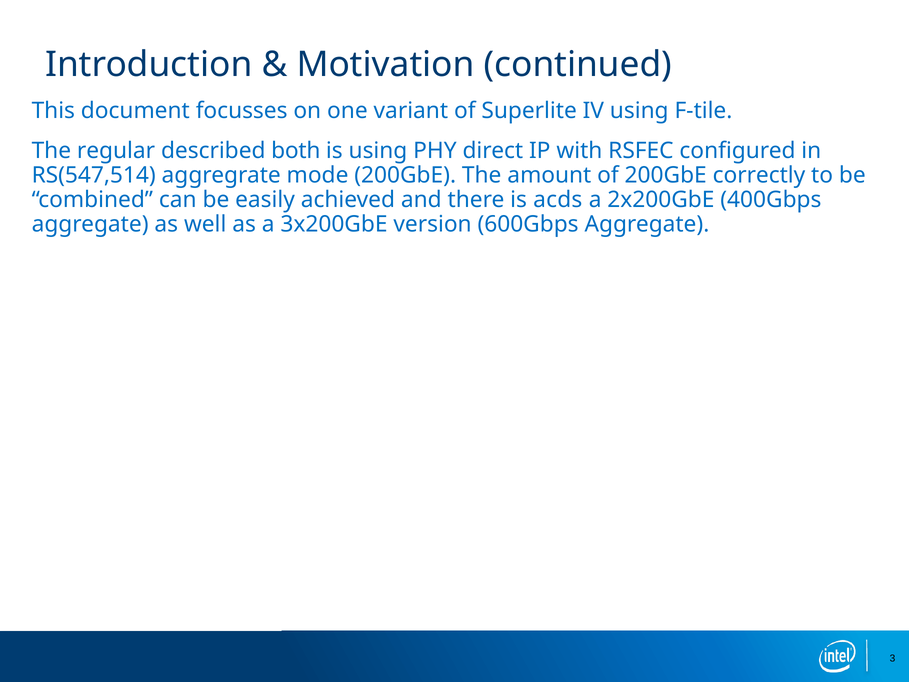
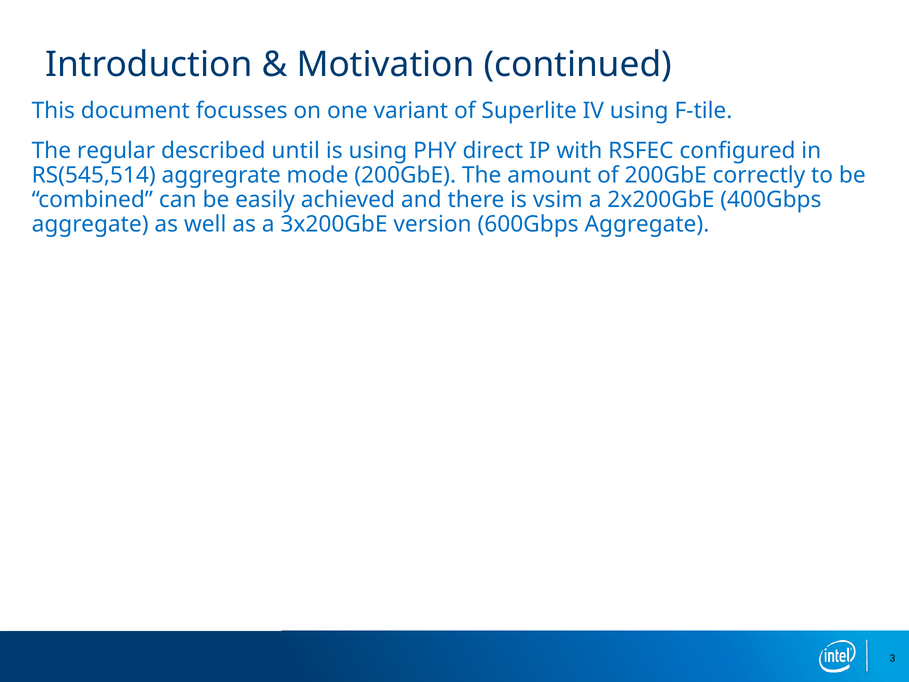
both: both -> until
RS(547,514: RS(547,514 -> RS(545,514
acds: acds -> vsim
